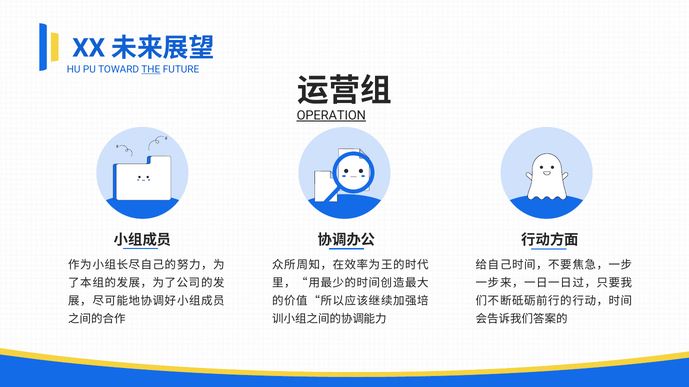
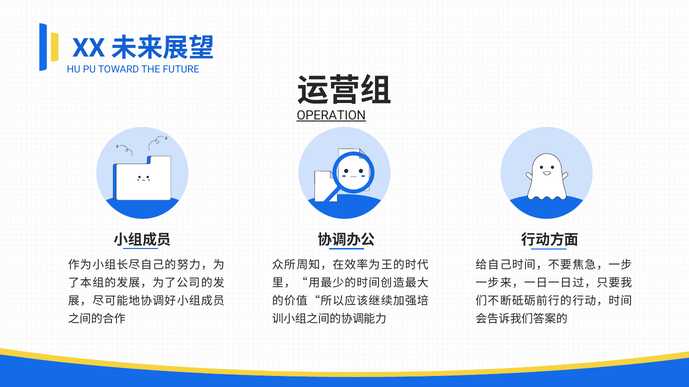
THE underline: present -> none
